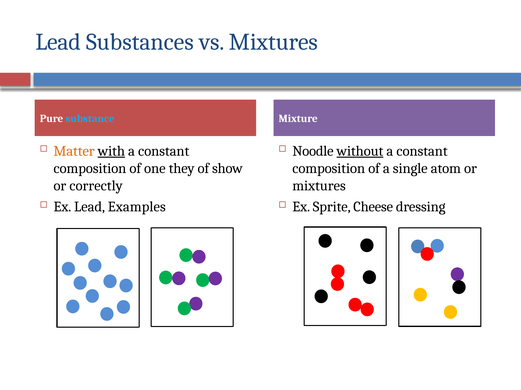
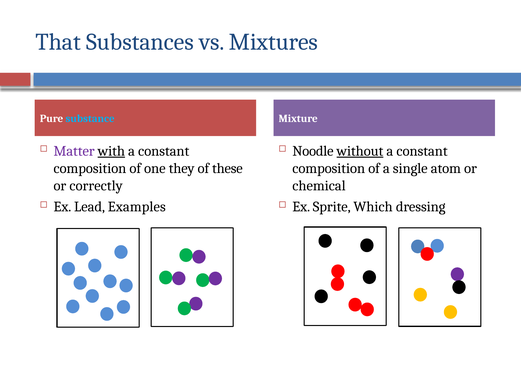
Lead at (58, 42): Lead -> That
Matter colour: orange -> purple
show: show -> these
mixtures at (319, 186): mixtures -> chemical
Cheese: Cheese -> Which
